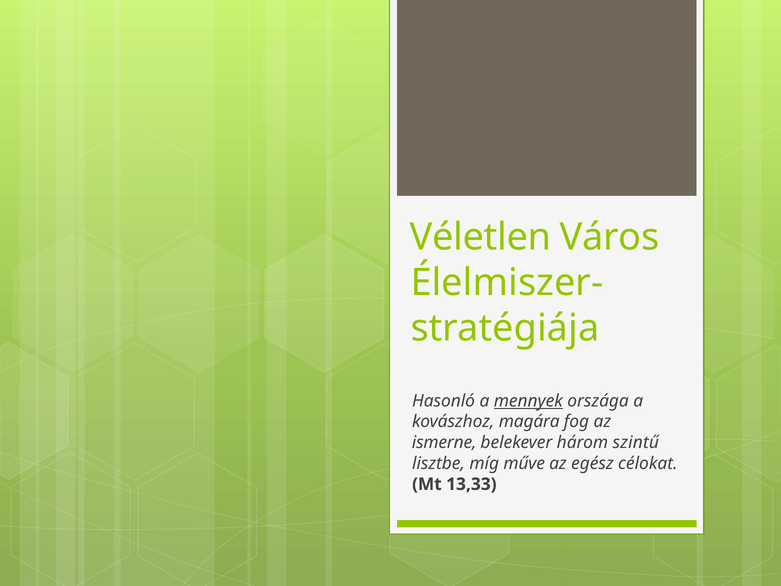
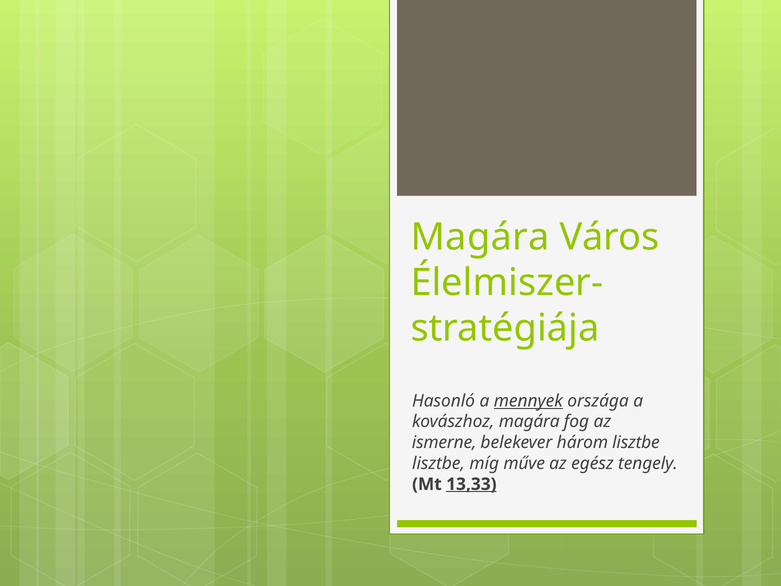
Véletlen at (481, 237): Véletlen -> Magára
három szintű: szintű -> lisztbe
célokat: célokat -> tengely
13,33 underline: none -> present
